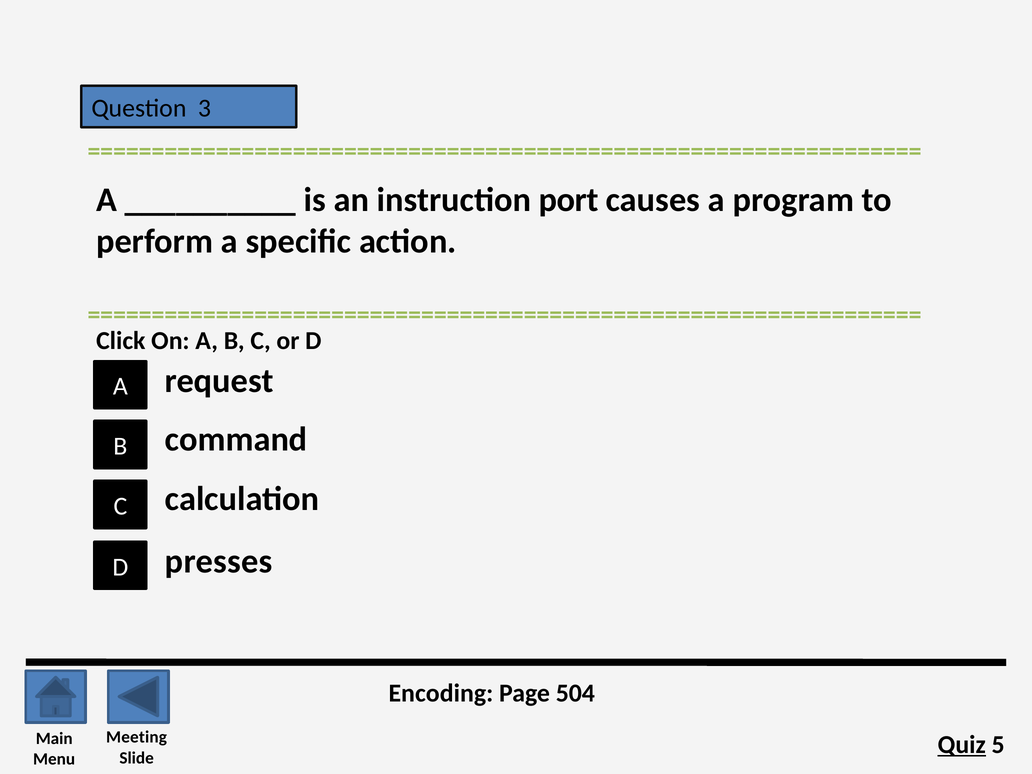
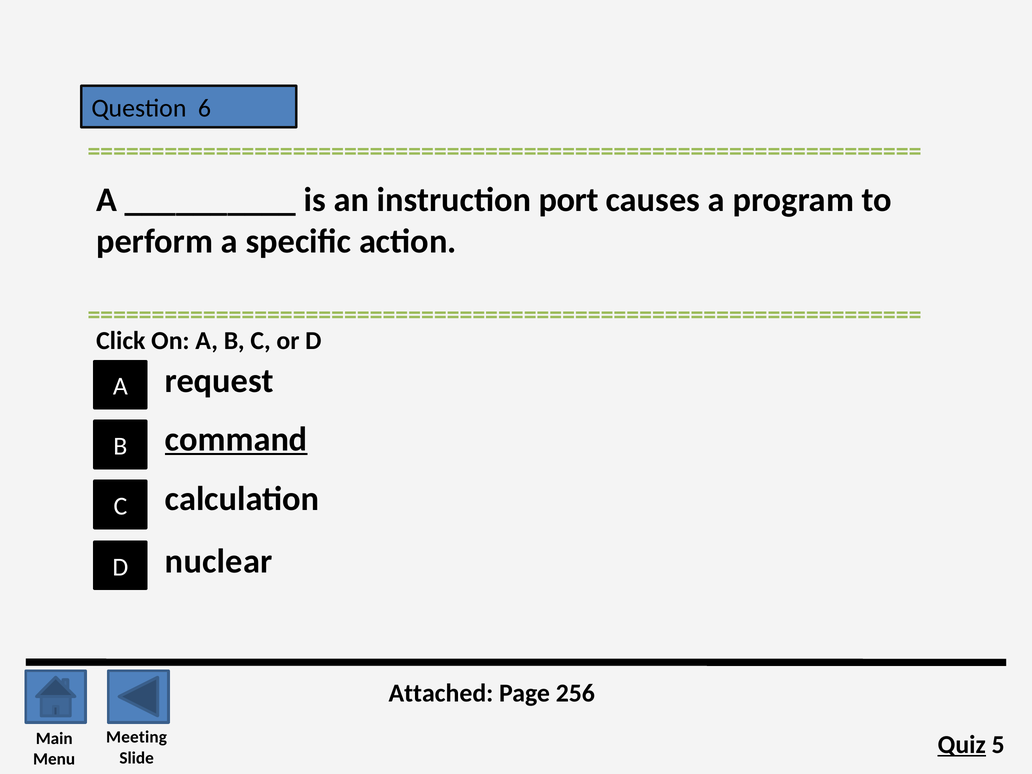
3: 3 -> 6
command underline: none -> present
presses: presses -> nuclear
Encoding: Encoding -> Attached
504: 504 -> 256
